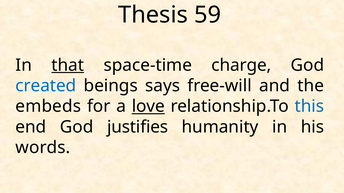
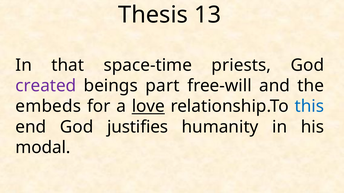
59: 59 -> 13
that underline: present -> none
charge: charge -> priests
created colour: blue -> purple
says: says -> part
words: words -> modal
